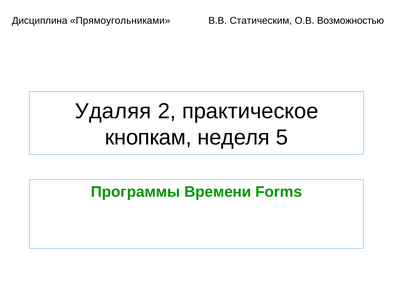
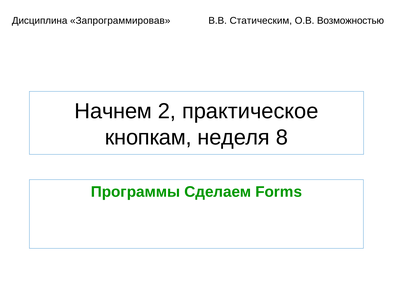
Прямоугольниками: Прямоугольниками -> Запрограммировав
Удаляя: Удаляя -> Начнем
5: 5 -> 8
Времени: Времени -> Сделаем
